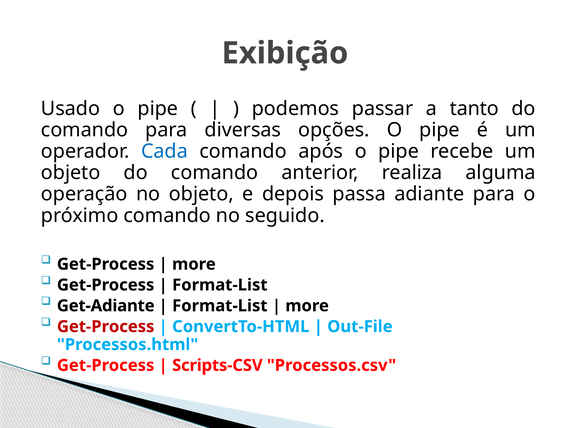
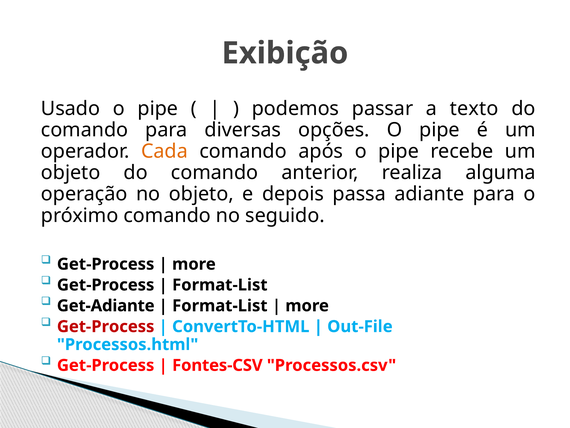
tanto: tanto -> texto
Cada colour: blue -> orange
Scripts-CSV: Scripts-CSV -> Fontes-CSV
